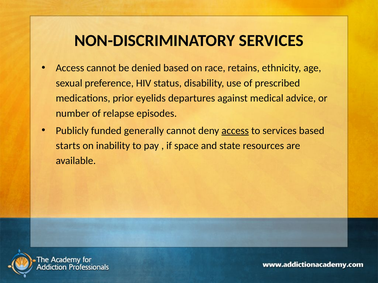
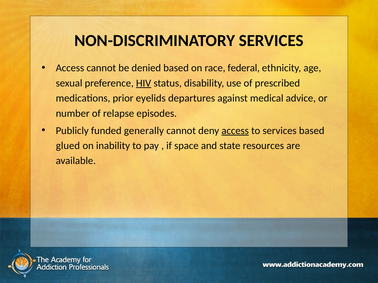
retains: retains -> federal
HIV underline: none -> present
starts: starts -> glued
